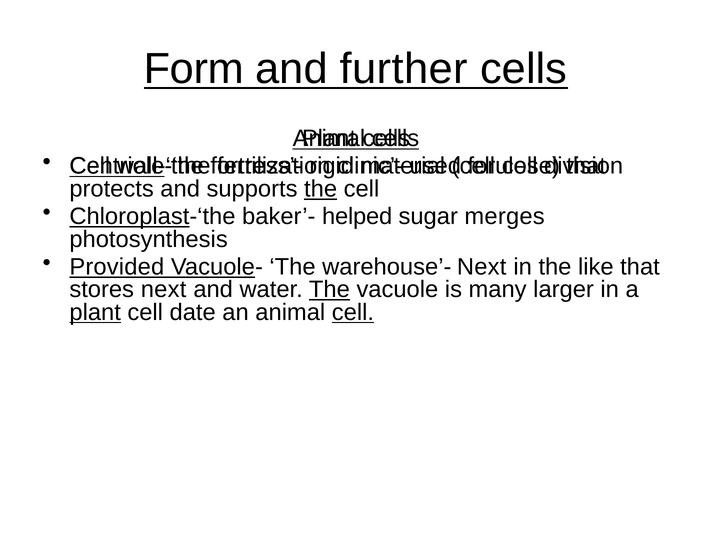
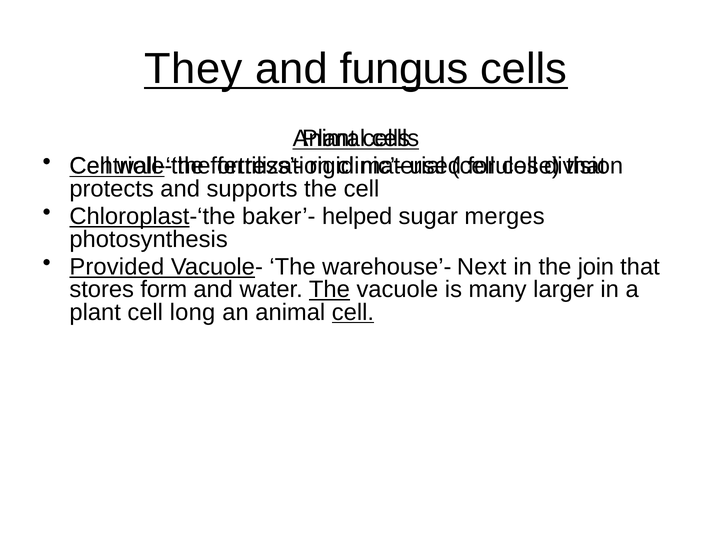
Form: Form -> They
further: further -> fungus
the at (321, 189) underline: present -> none
like: like -> join
stores next: next -> form
plant at (95, 312) underline: present -> none
date: date -> long
